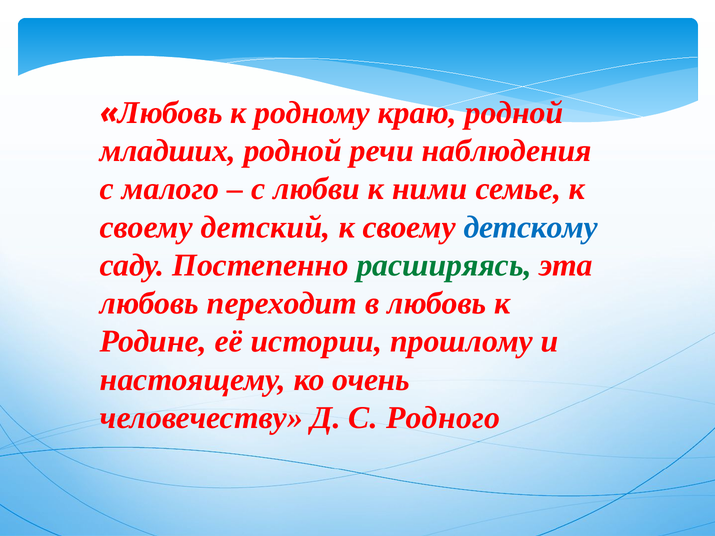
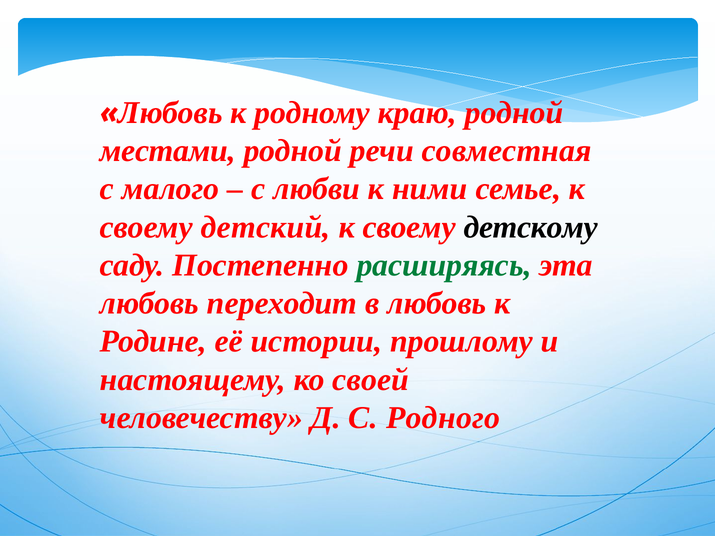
младших: младших -> местами
наблюдения: наблюдения -> совместная
детскому colour: blue -> black
очень: очень -> своей
